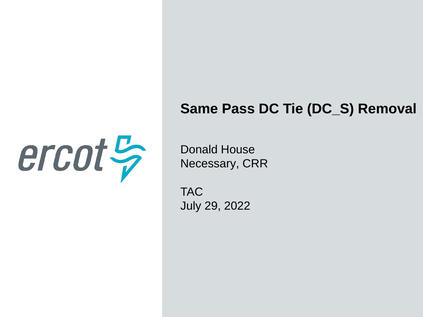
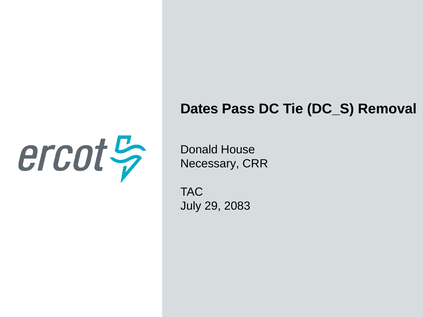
Same: Same -> Dates
2022: 2022 -> 2083
